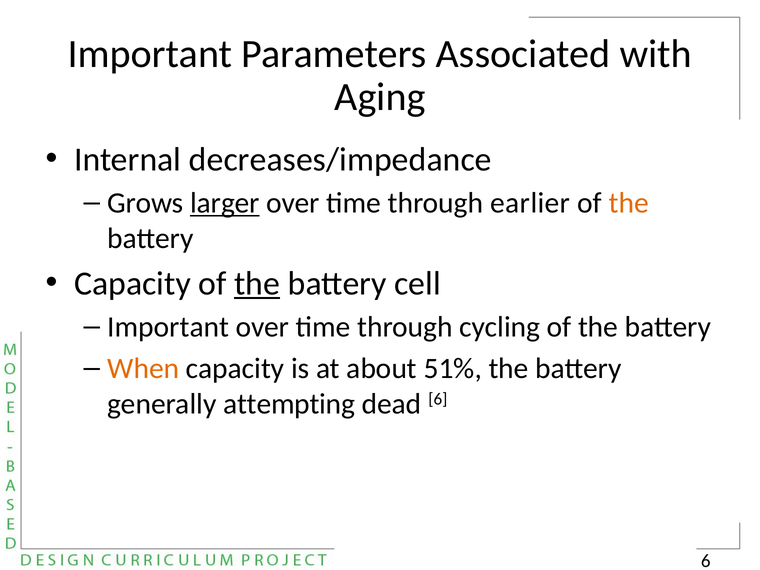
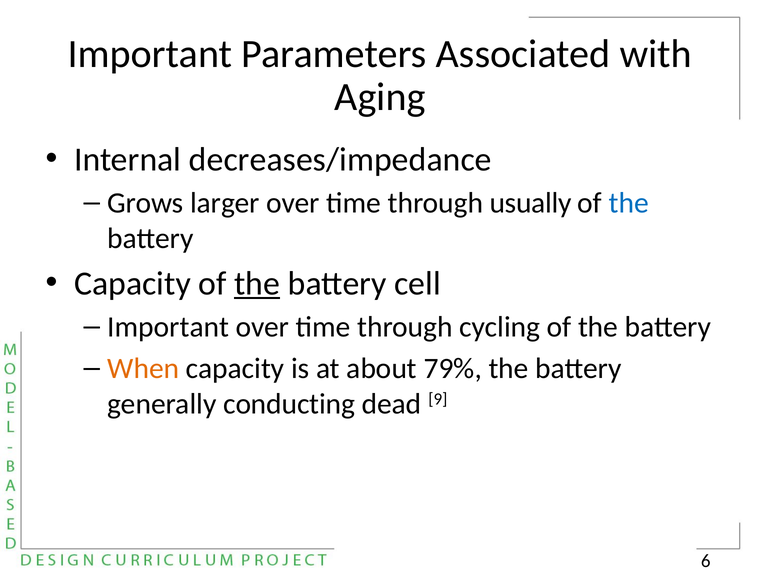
larger underline: present -> none
earlier: earlier -> usually
the at (629, 203) colour: orange -> blue
51%: 51% -> 79%
attempting: attempting -> conducting
dead 6: 6 -> 9
